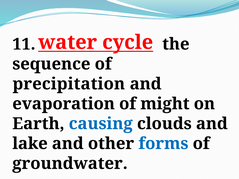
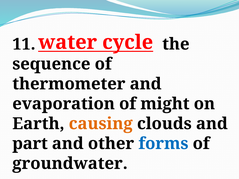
precipitation: precipitation -> thermometer
causing colour: blue -> orange
lake: lake -> part
